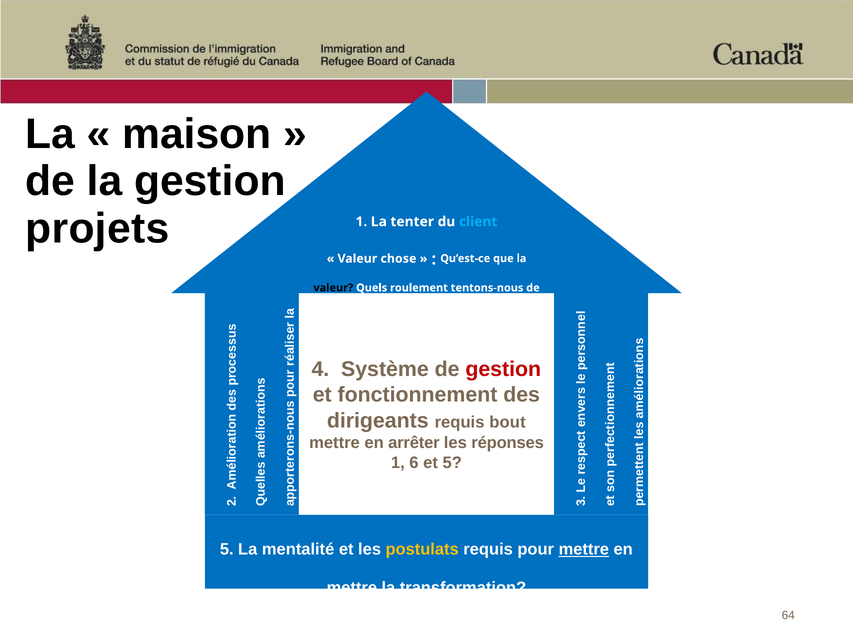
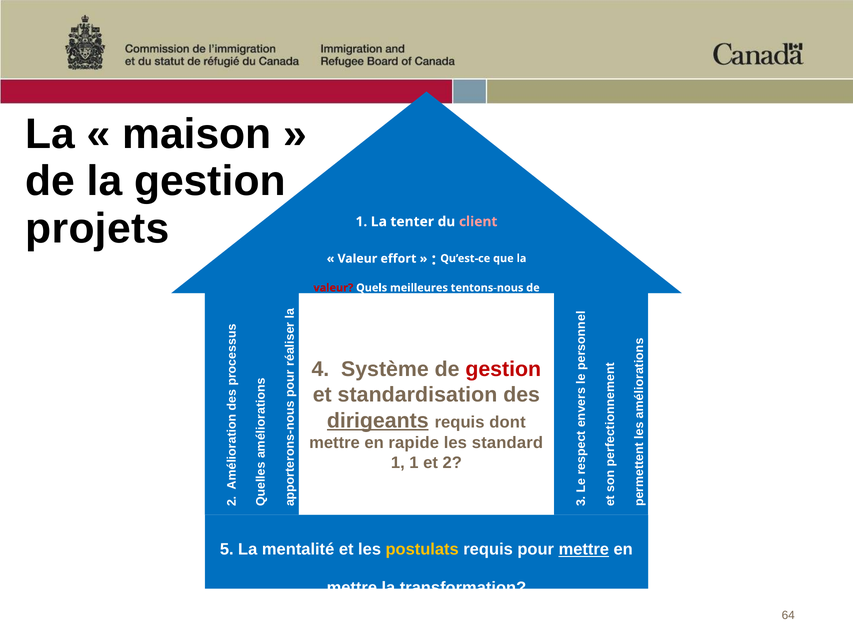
client colour: light blue -> pink
chose: chose -> effort
valeur at (333, 288) colour: black -> red
roulement: roulement -> meilleures
fonctionnement: fonctionnement -> standardisation
dirigeants underline: none -> present
bout: bout -> dont
arrêter: arrêter -> rapide
réponses: réponses -> standard
1 6: 6 -> 1
et 5: 5 -> 2
